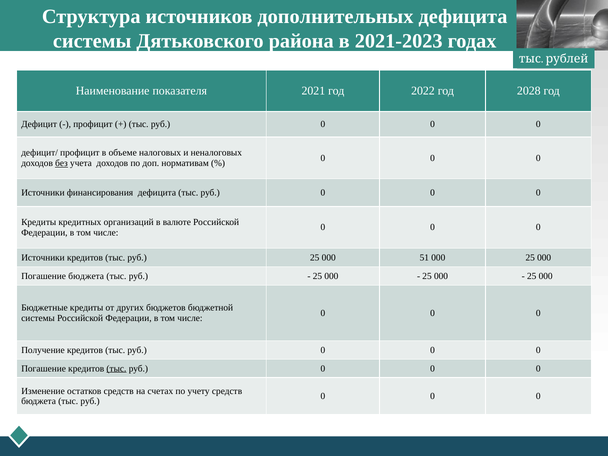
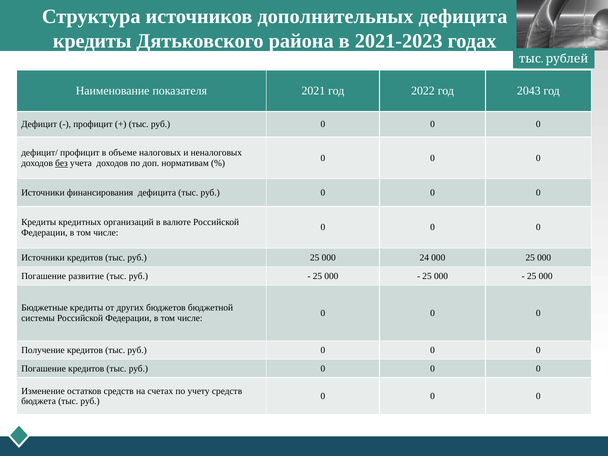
системы at (92, 41): системы -> кредиты
2028: 2028 -> 2043
51: 51 -> 24
Погашение бюджета: бюджета -> развитие
тыс at (116, 368) underline: present -> none
